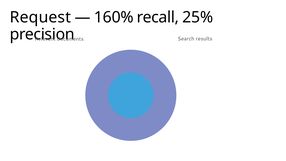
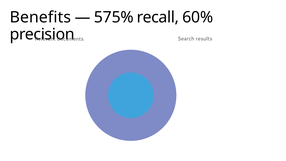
Request: Request -> Benefits
160%: 160% -> 575%
25%: 25% -> 60%
